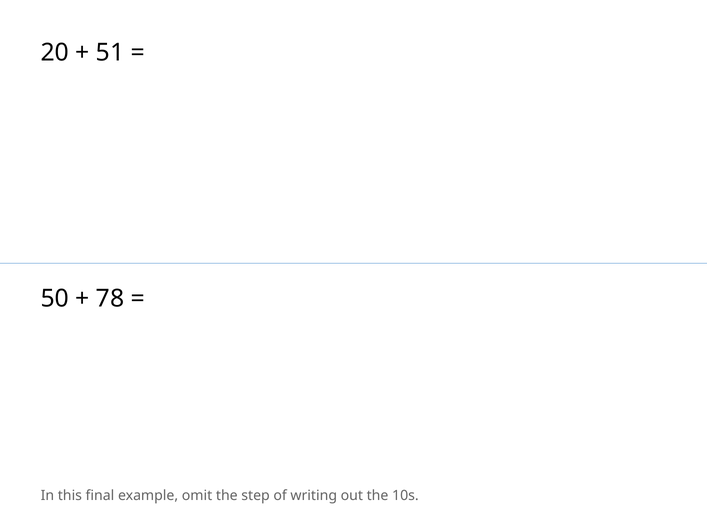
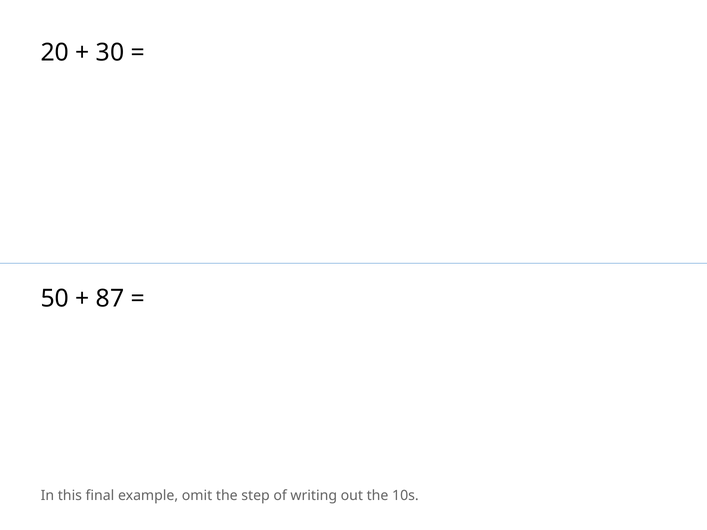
51: 51 -> 30
78: 78 -> 87
